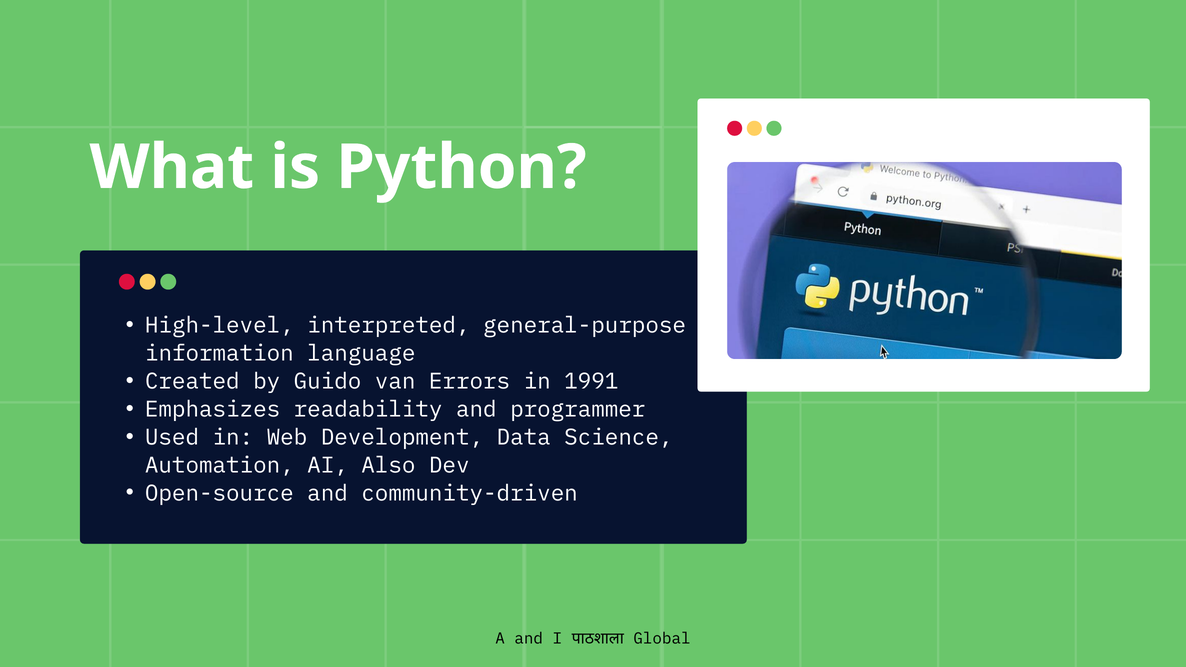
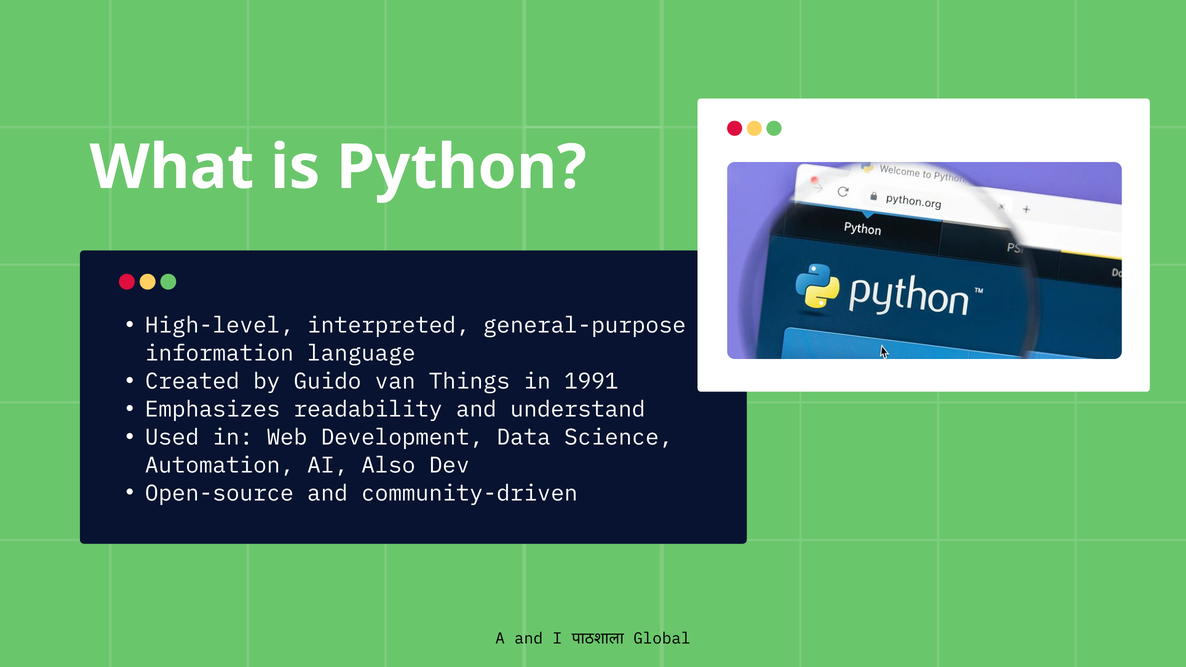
Errors: Errors -> Things
programmer: programmer -> understand
